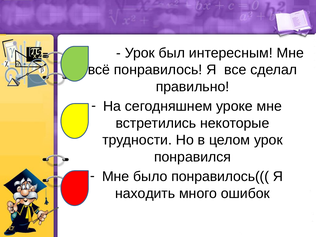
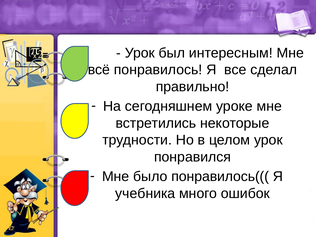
находить: находить -> учебника
